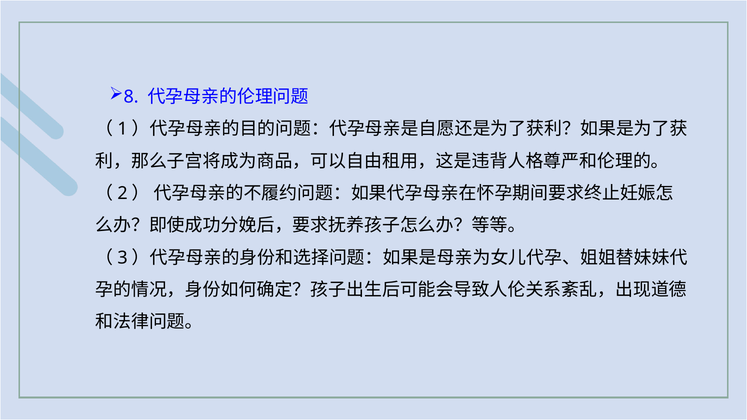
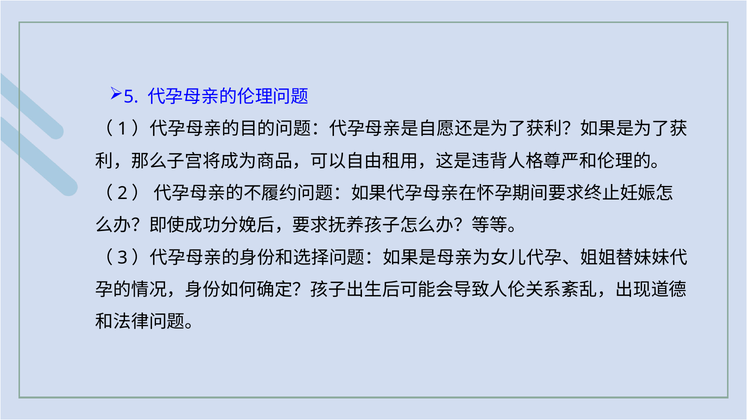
8: 8 -> 5
